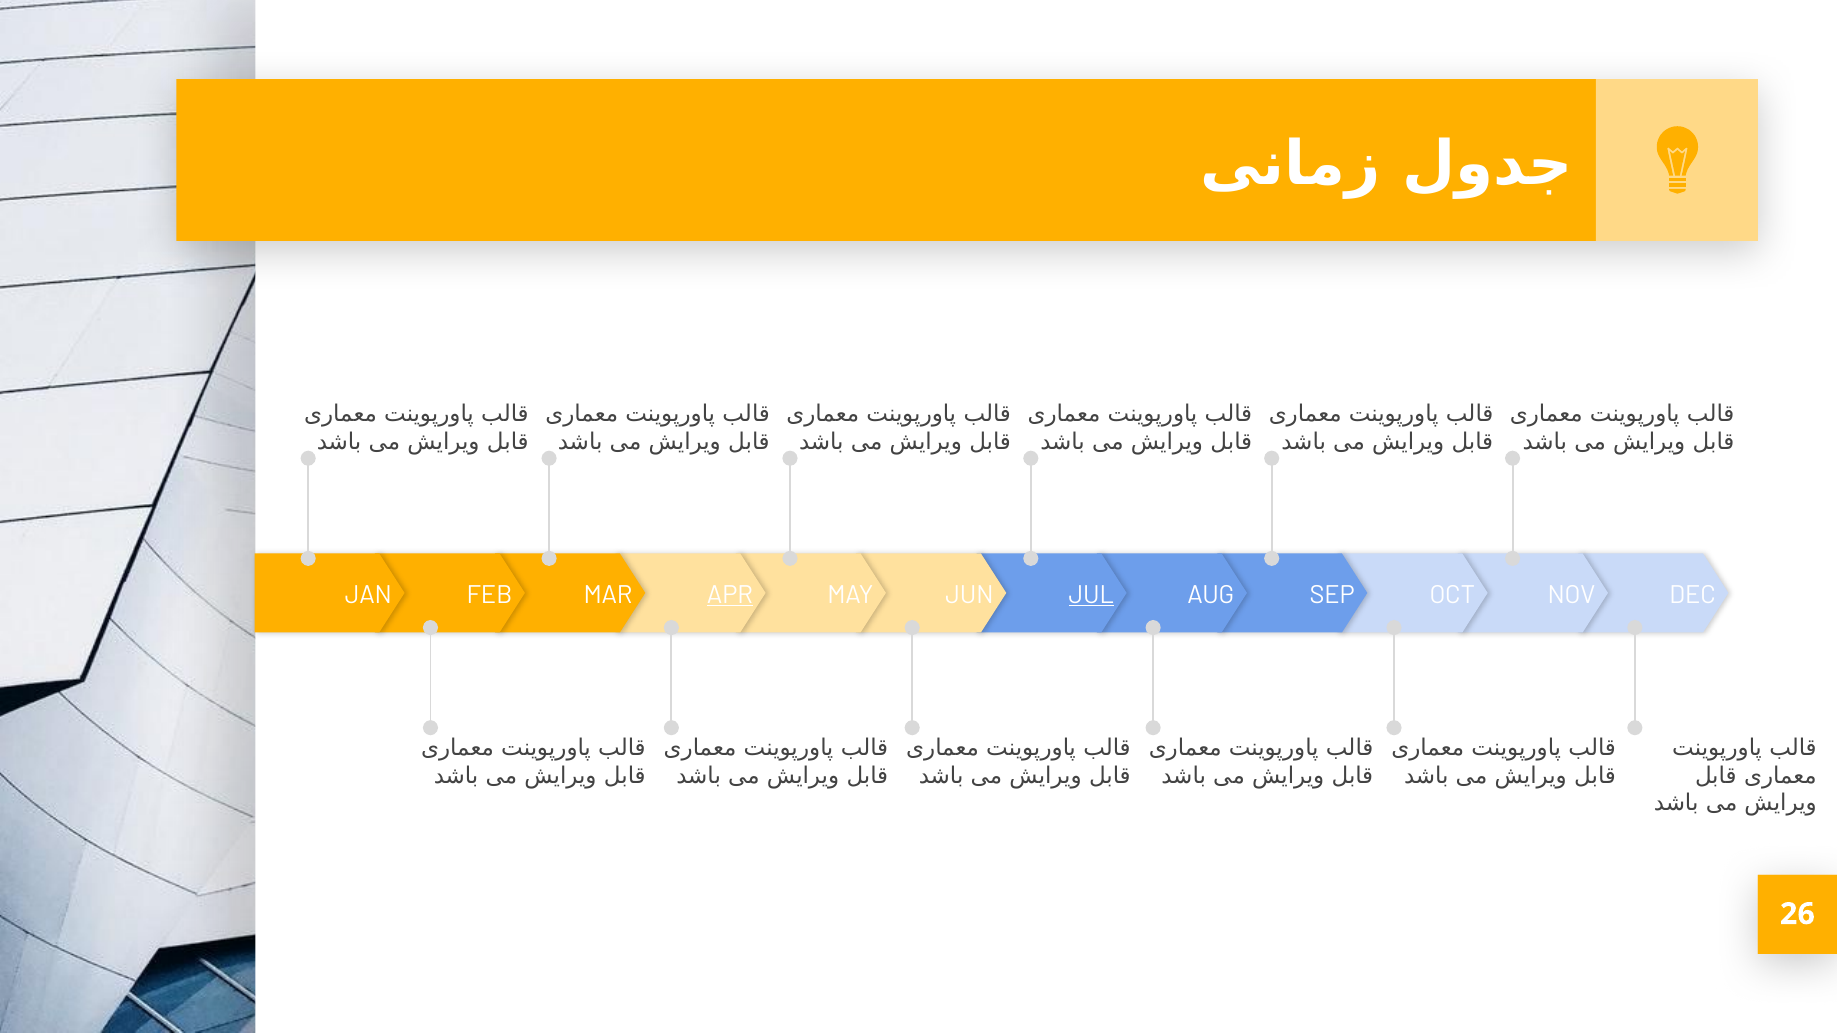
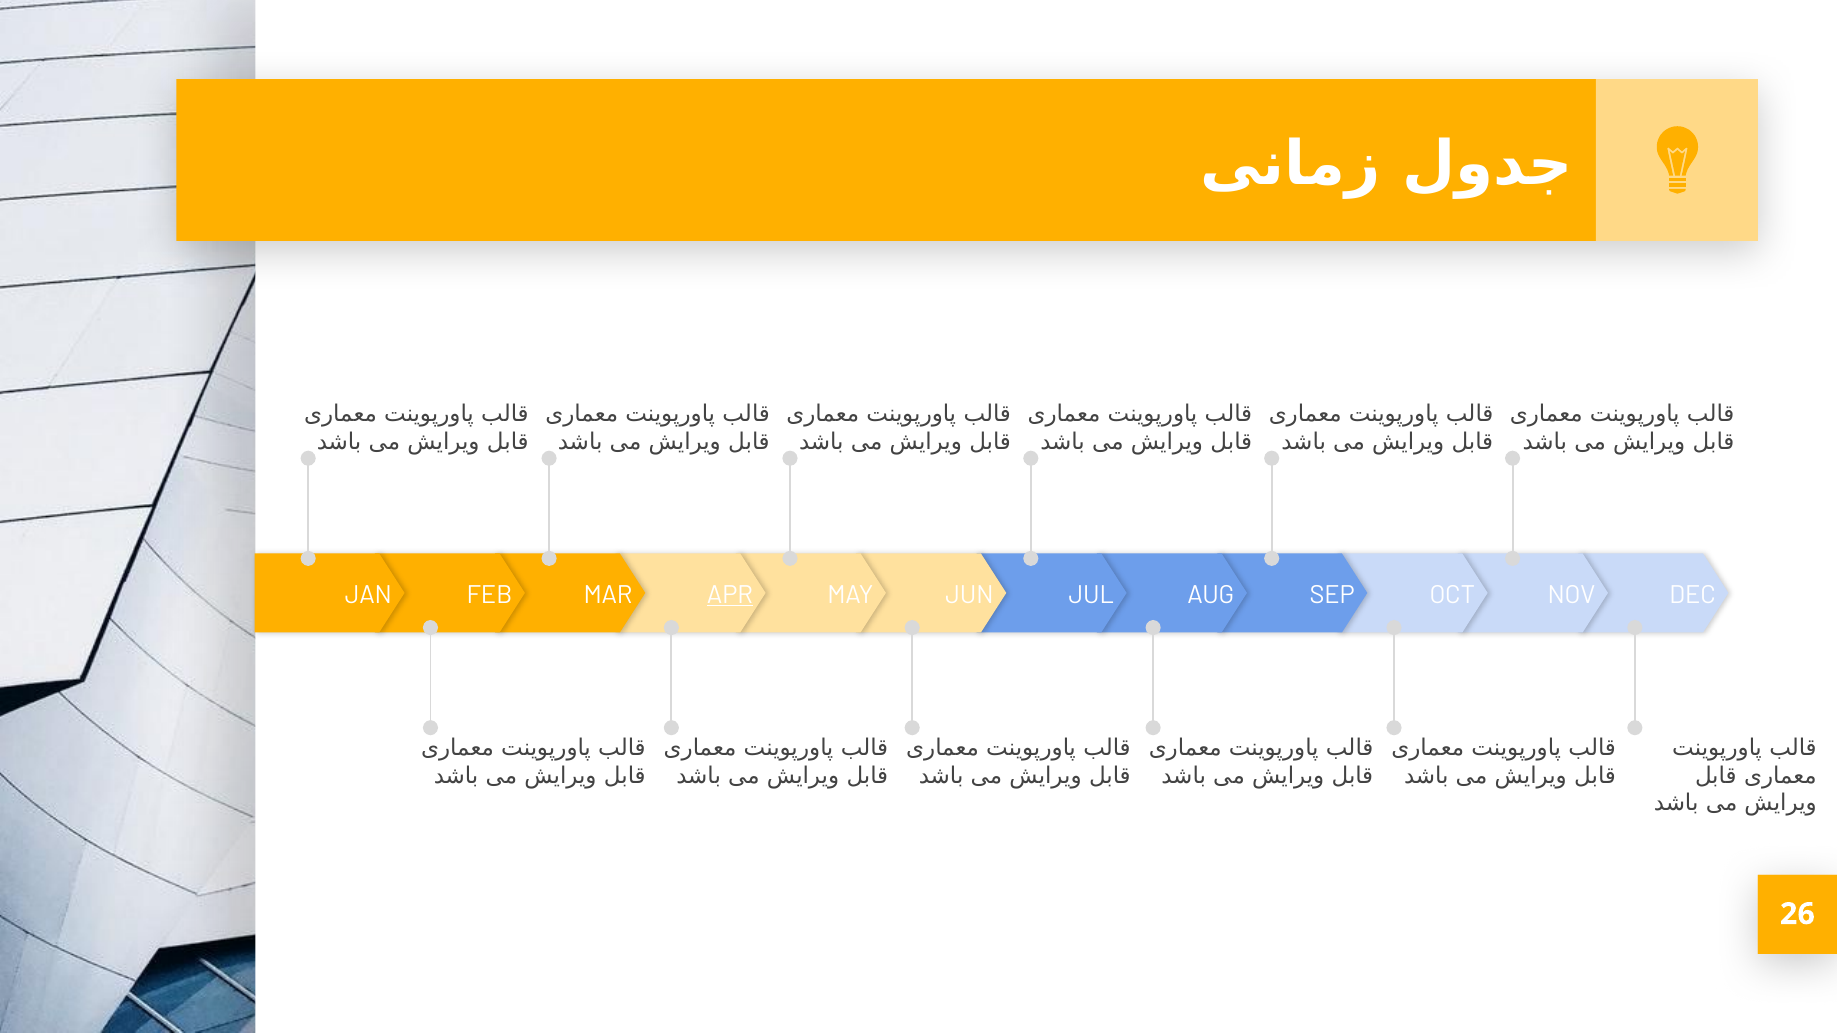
JUL underline: present -> none
